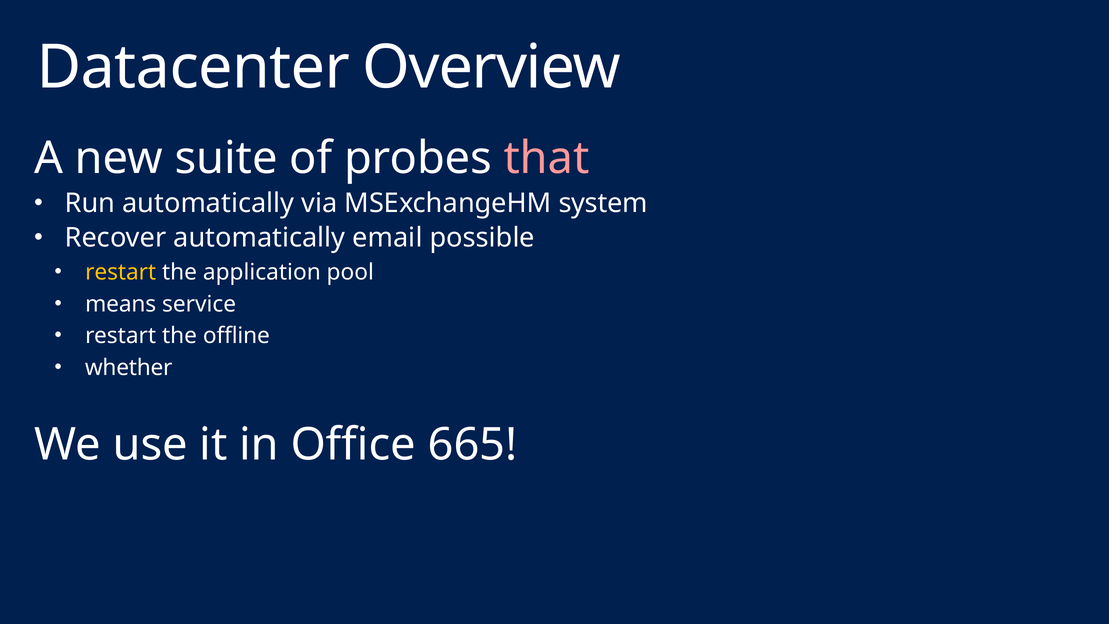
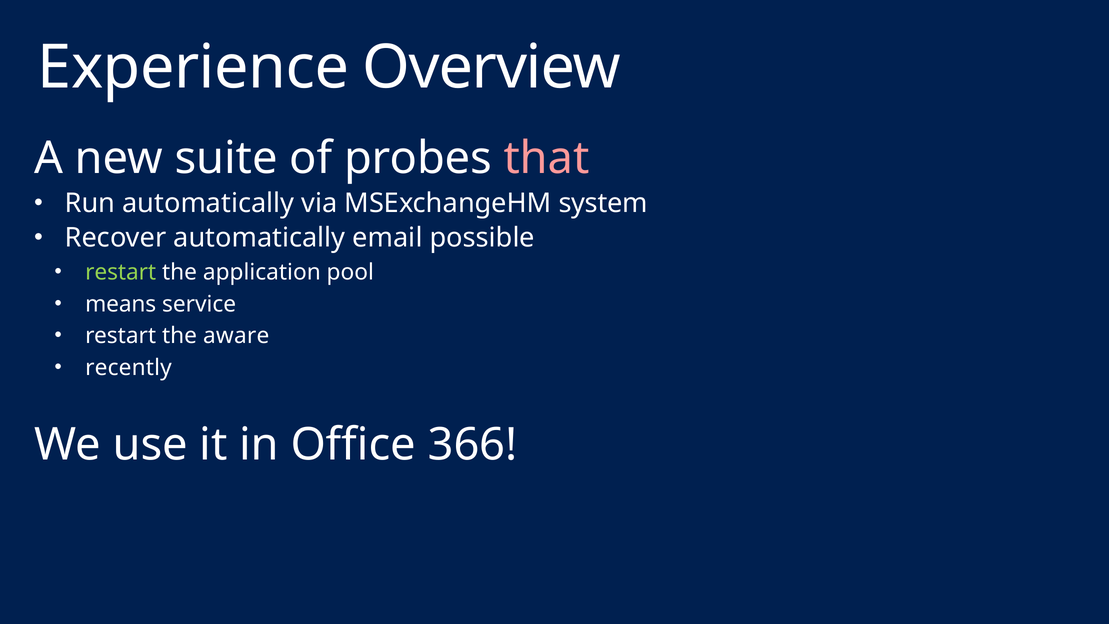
Datacenter: Datacenter -> Experience
restart at (121, 272) colour: yellow -> light green
offline: offline -> aware
whether: whether -> recently
665: 665 -> 366
